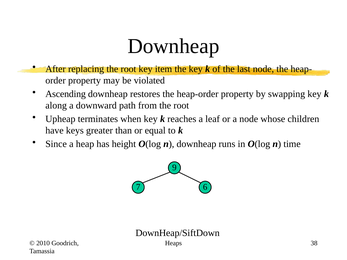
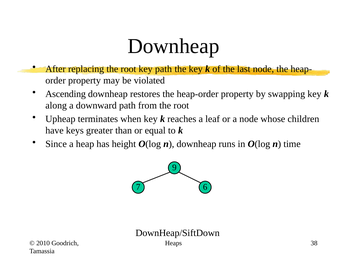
key item: item -> path
